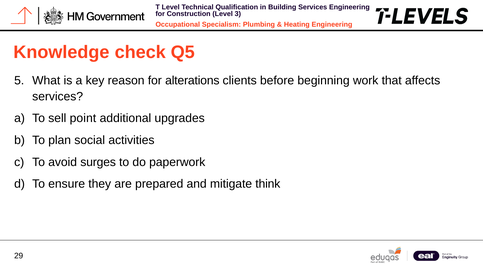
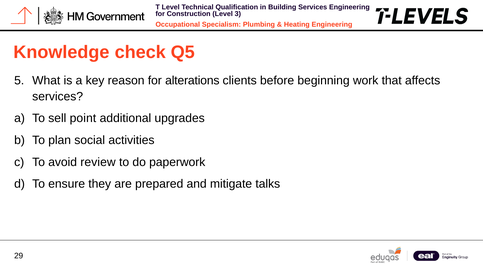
surges: surges -> review
think: think -> talks
